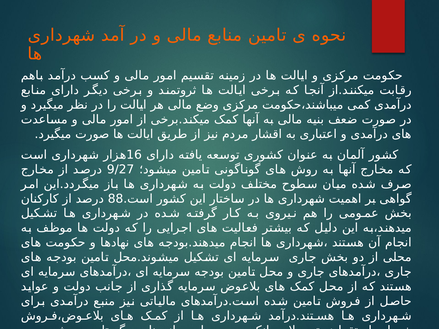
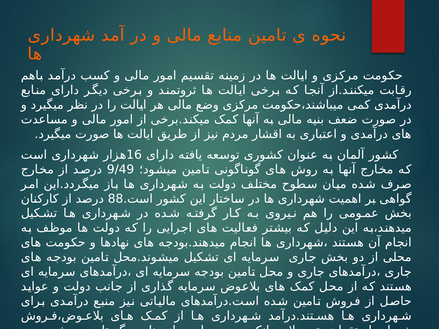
9/27: 9/27 -> 9/49
